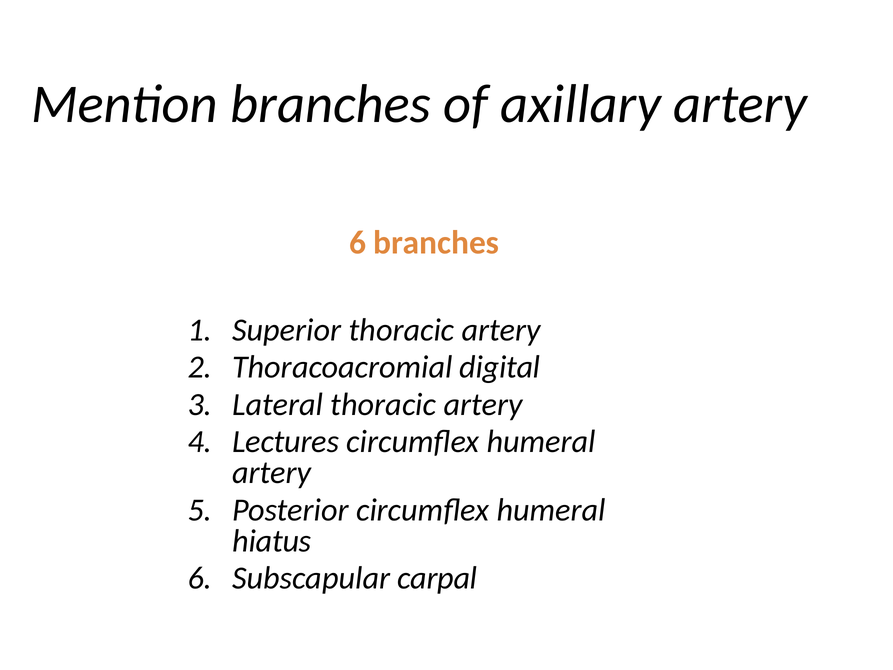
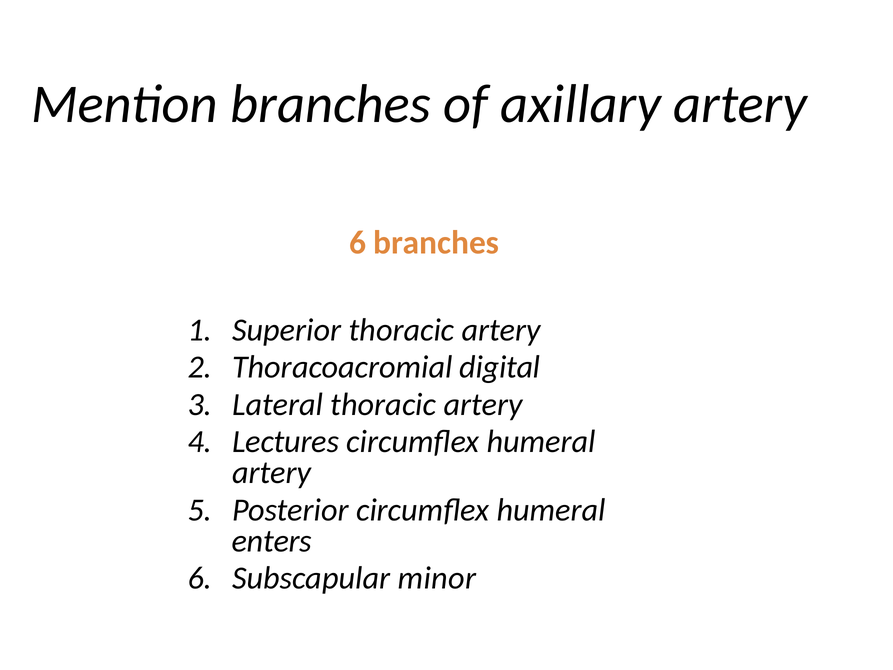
hiatus: hiatus -> enters
carpal: carpal -> minor
